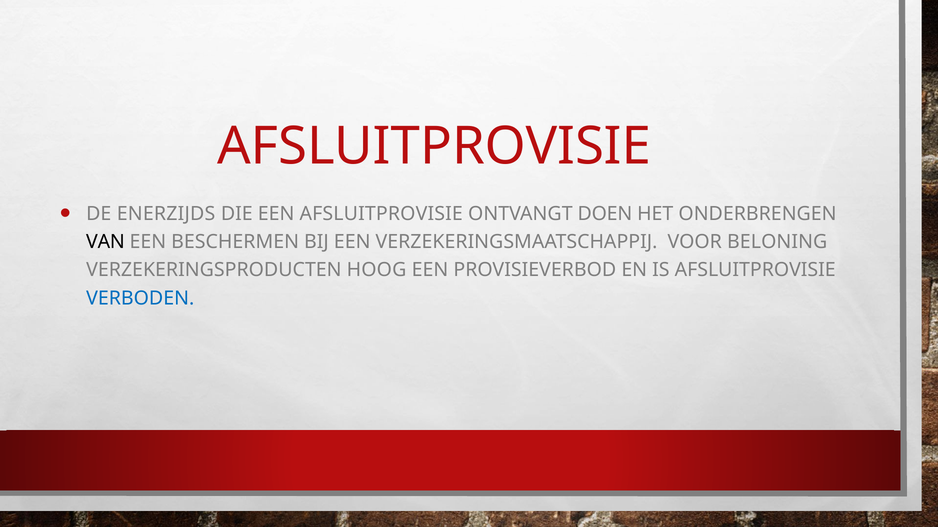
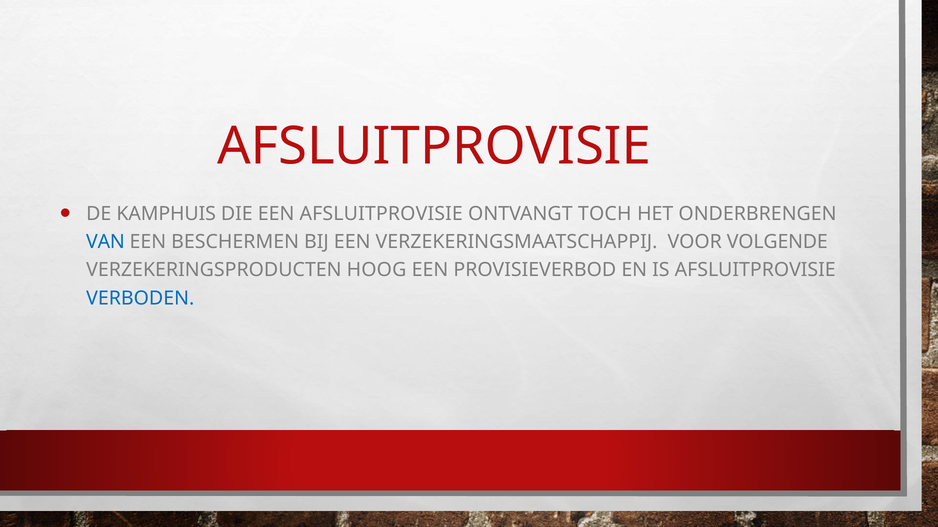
ENERZIJDS: ENERZIJDS -> KAMPHUIS
DOEN: DOEN -> TOCH
VAN colour: black -> blue
BELONING: BELONING -> VOLGENDE
